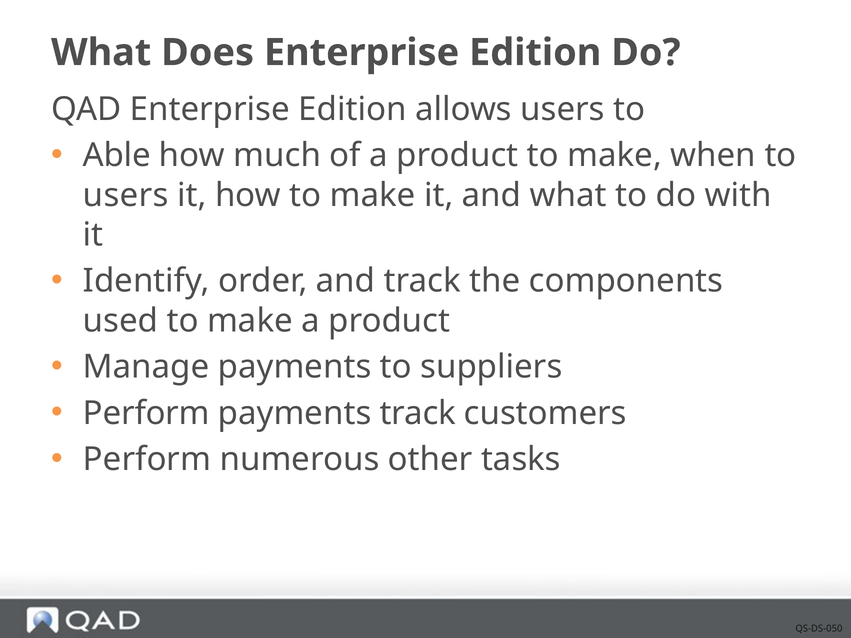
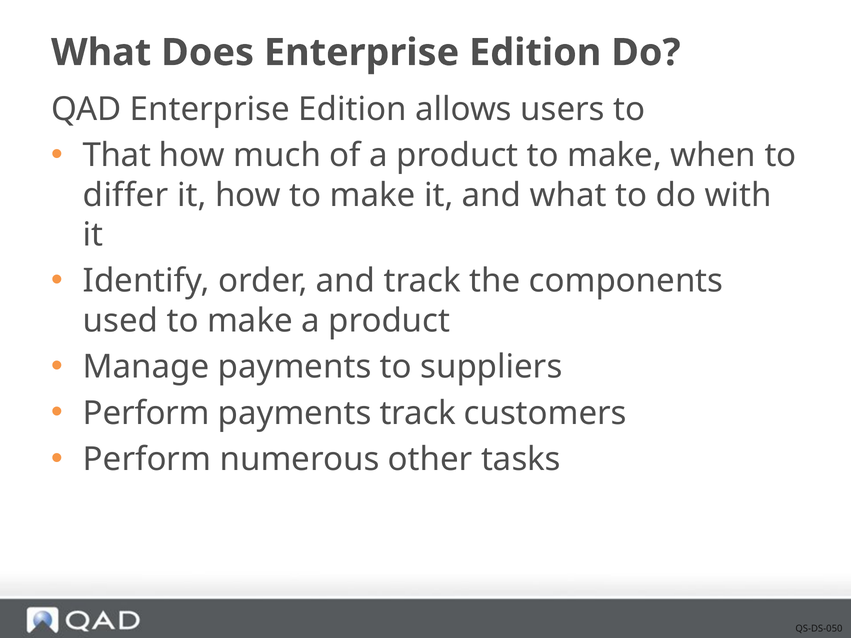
Able: Able -> That
users at (126, 195): users -> differ
